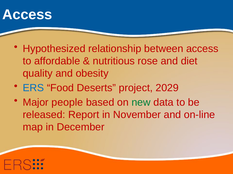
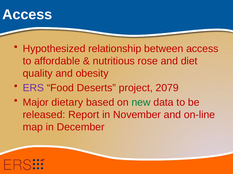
ERS colour: blue -> purple
2029: 2029 -> 2079
people: people -> dietary
